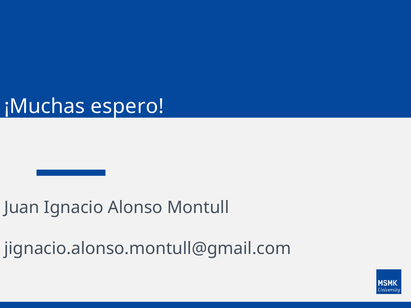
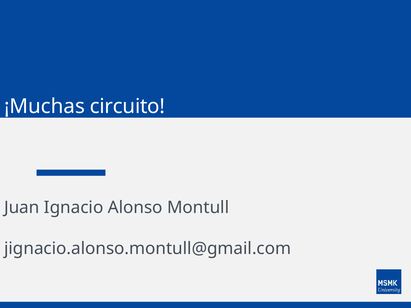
espero: espero -> circuito
